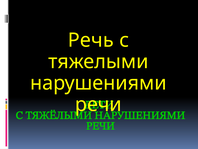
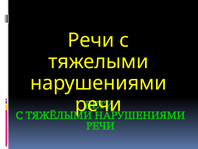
Речь at (91, 40): Речь -> Речи
